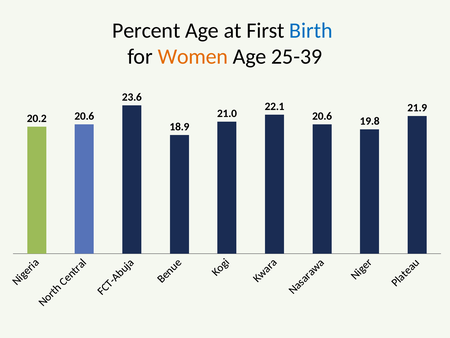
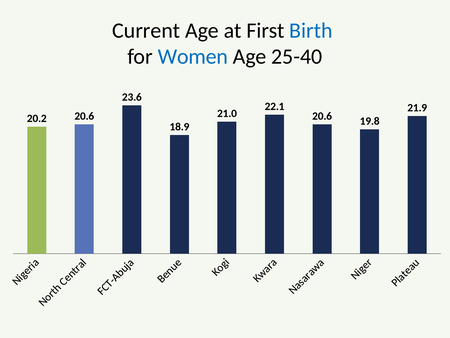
Percent: Percent -> Current
Women colour: orange -> blue
25-39: 25-39 -> 25-40
